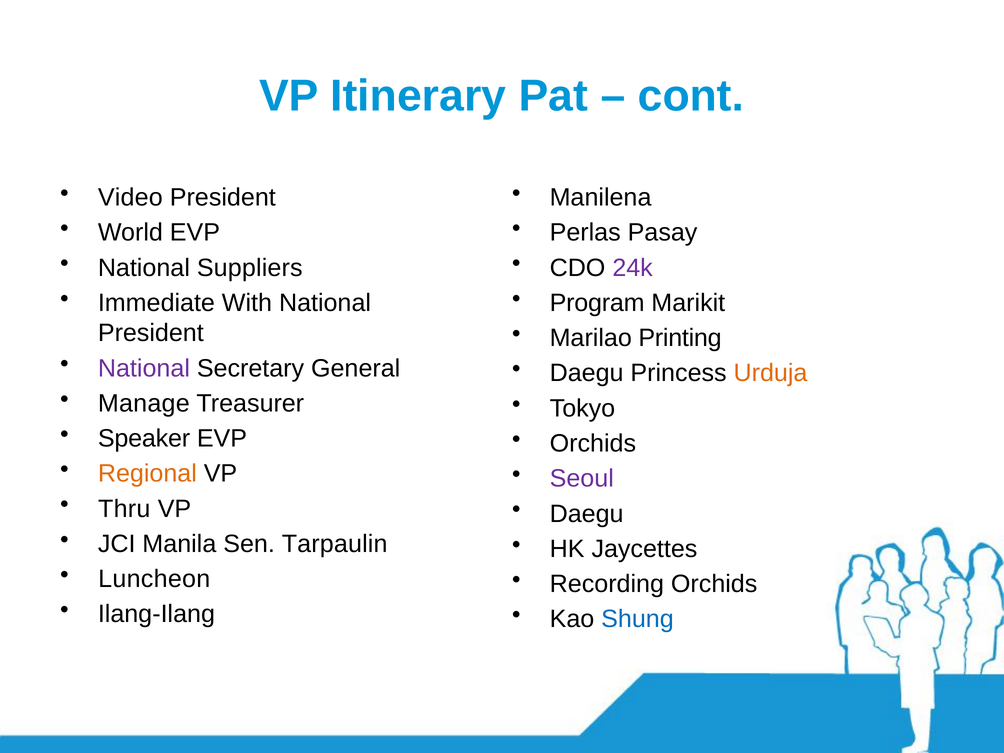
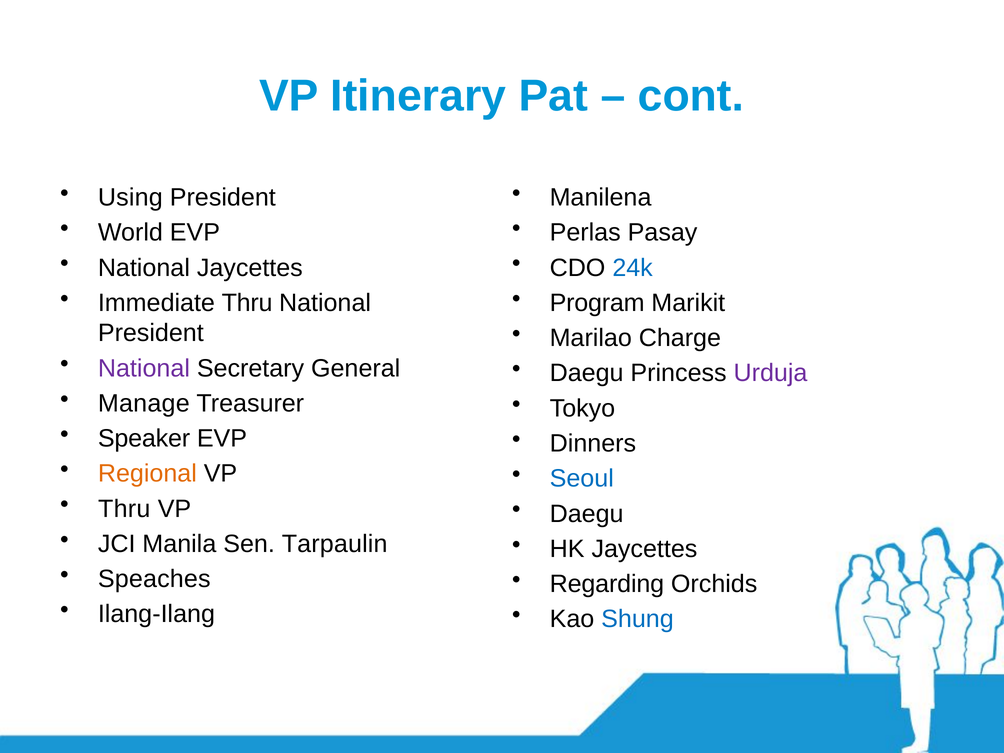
Video: Video -> Using
24k colour: purple -> blue
National Suppliers: Suppliers -> Jaycettes
Immediate With: With -> Thru
Printing: Printing -> Charge
Urduja colour: orange -> purple
Orchids at (593, 443): Orchids -> Dinners
Seoul colour: purple -> blue
Luncheon: Luncheon -> Speaches
Recording: Recording -> Regarding
